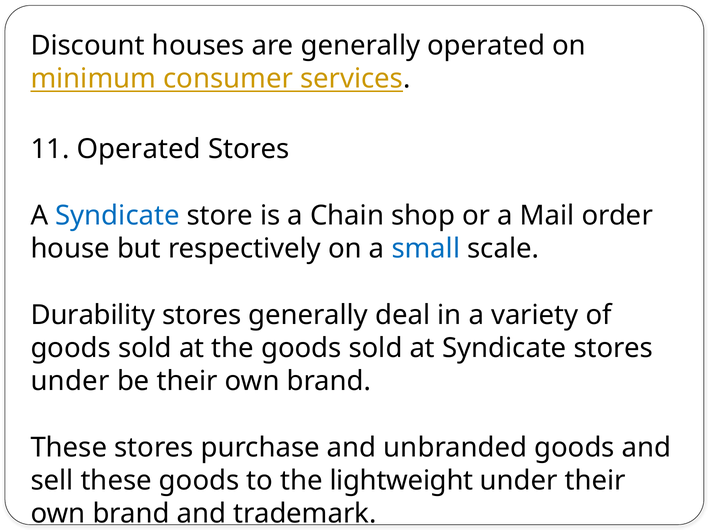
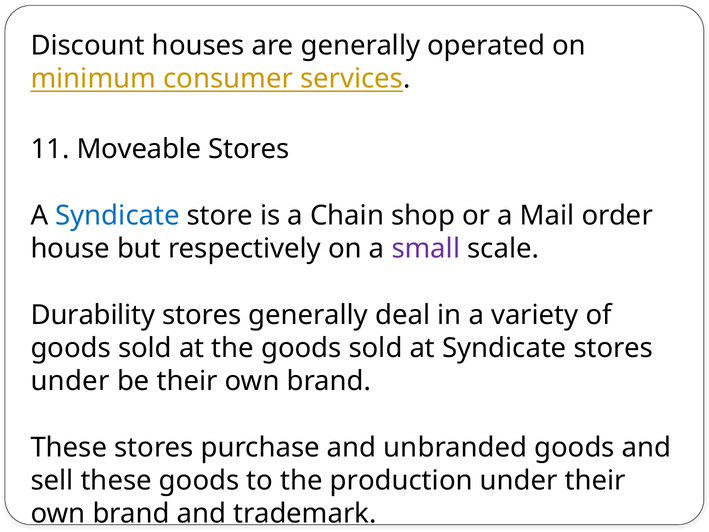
11 Operated: Operated -> Moveable
small colour: blue -> purple
lightweight: lightweight -> production
